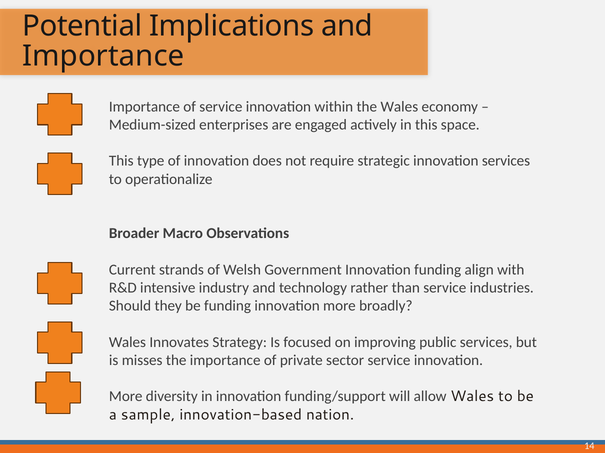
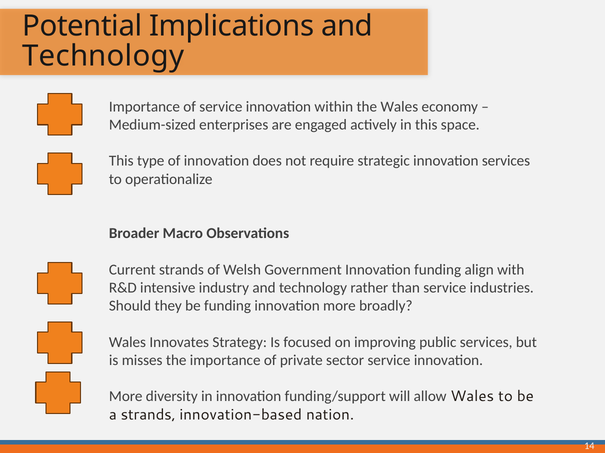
Importance at (103, 56): Importance -> Technology
a sample: sample -> strands
